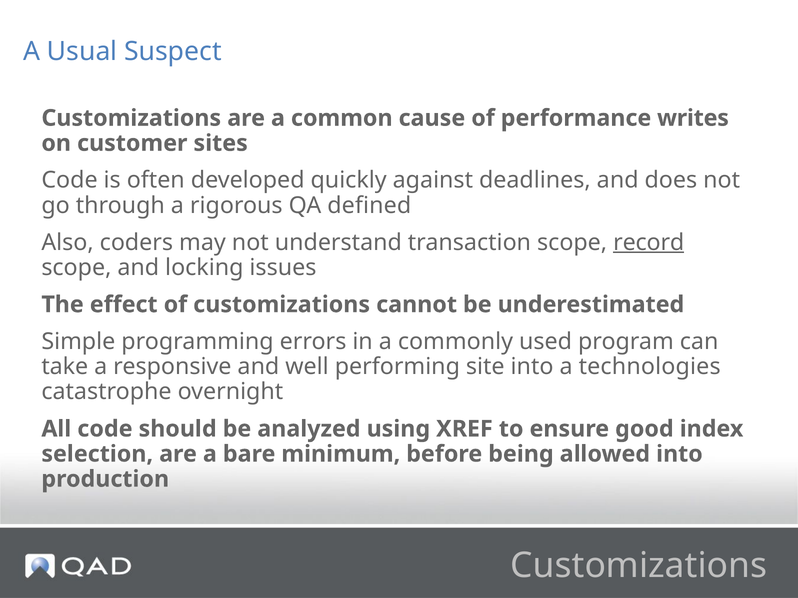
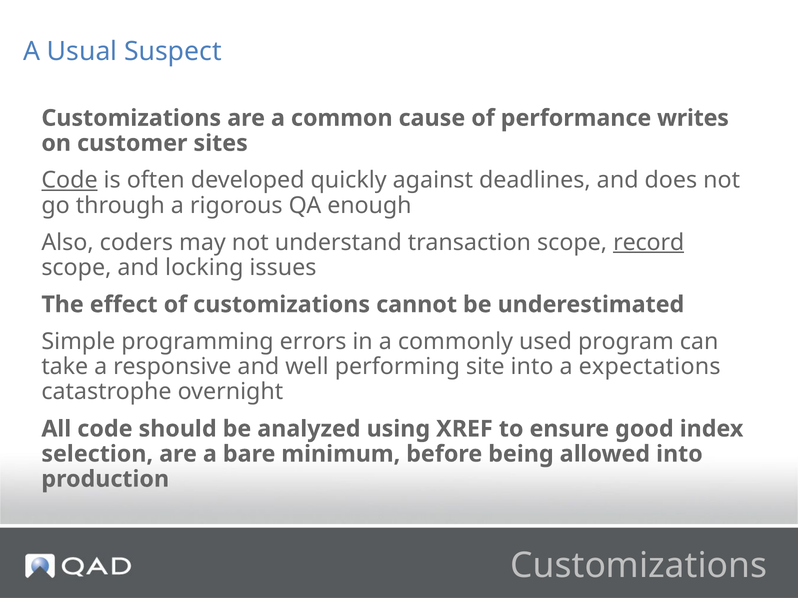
Code at (70, 180) underline: none -> present
defined: defined -> enough
technologies: technologies -> expectations
